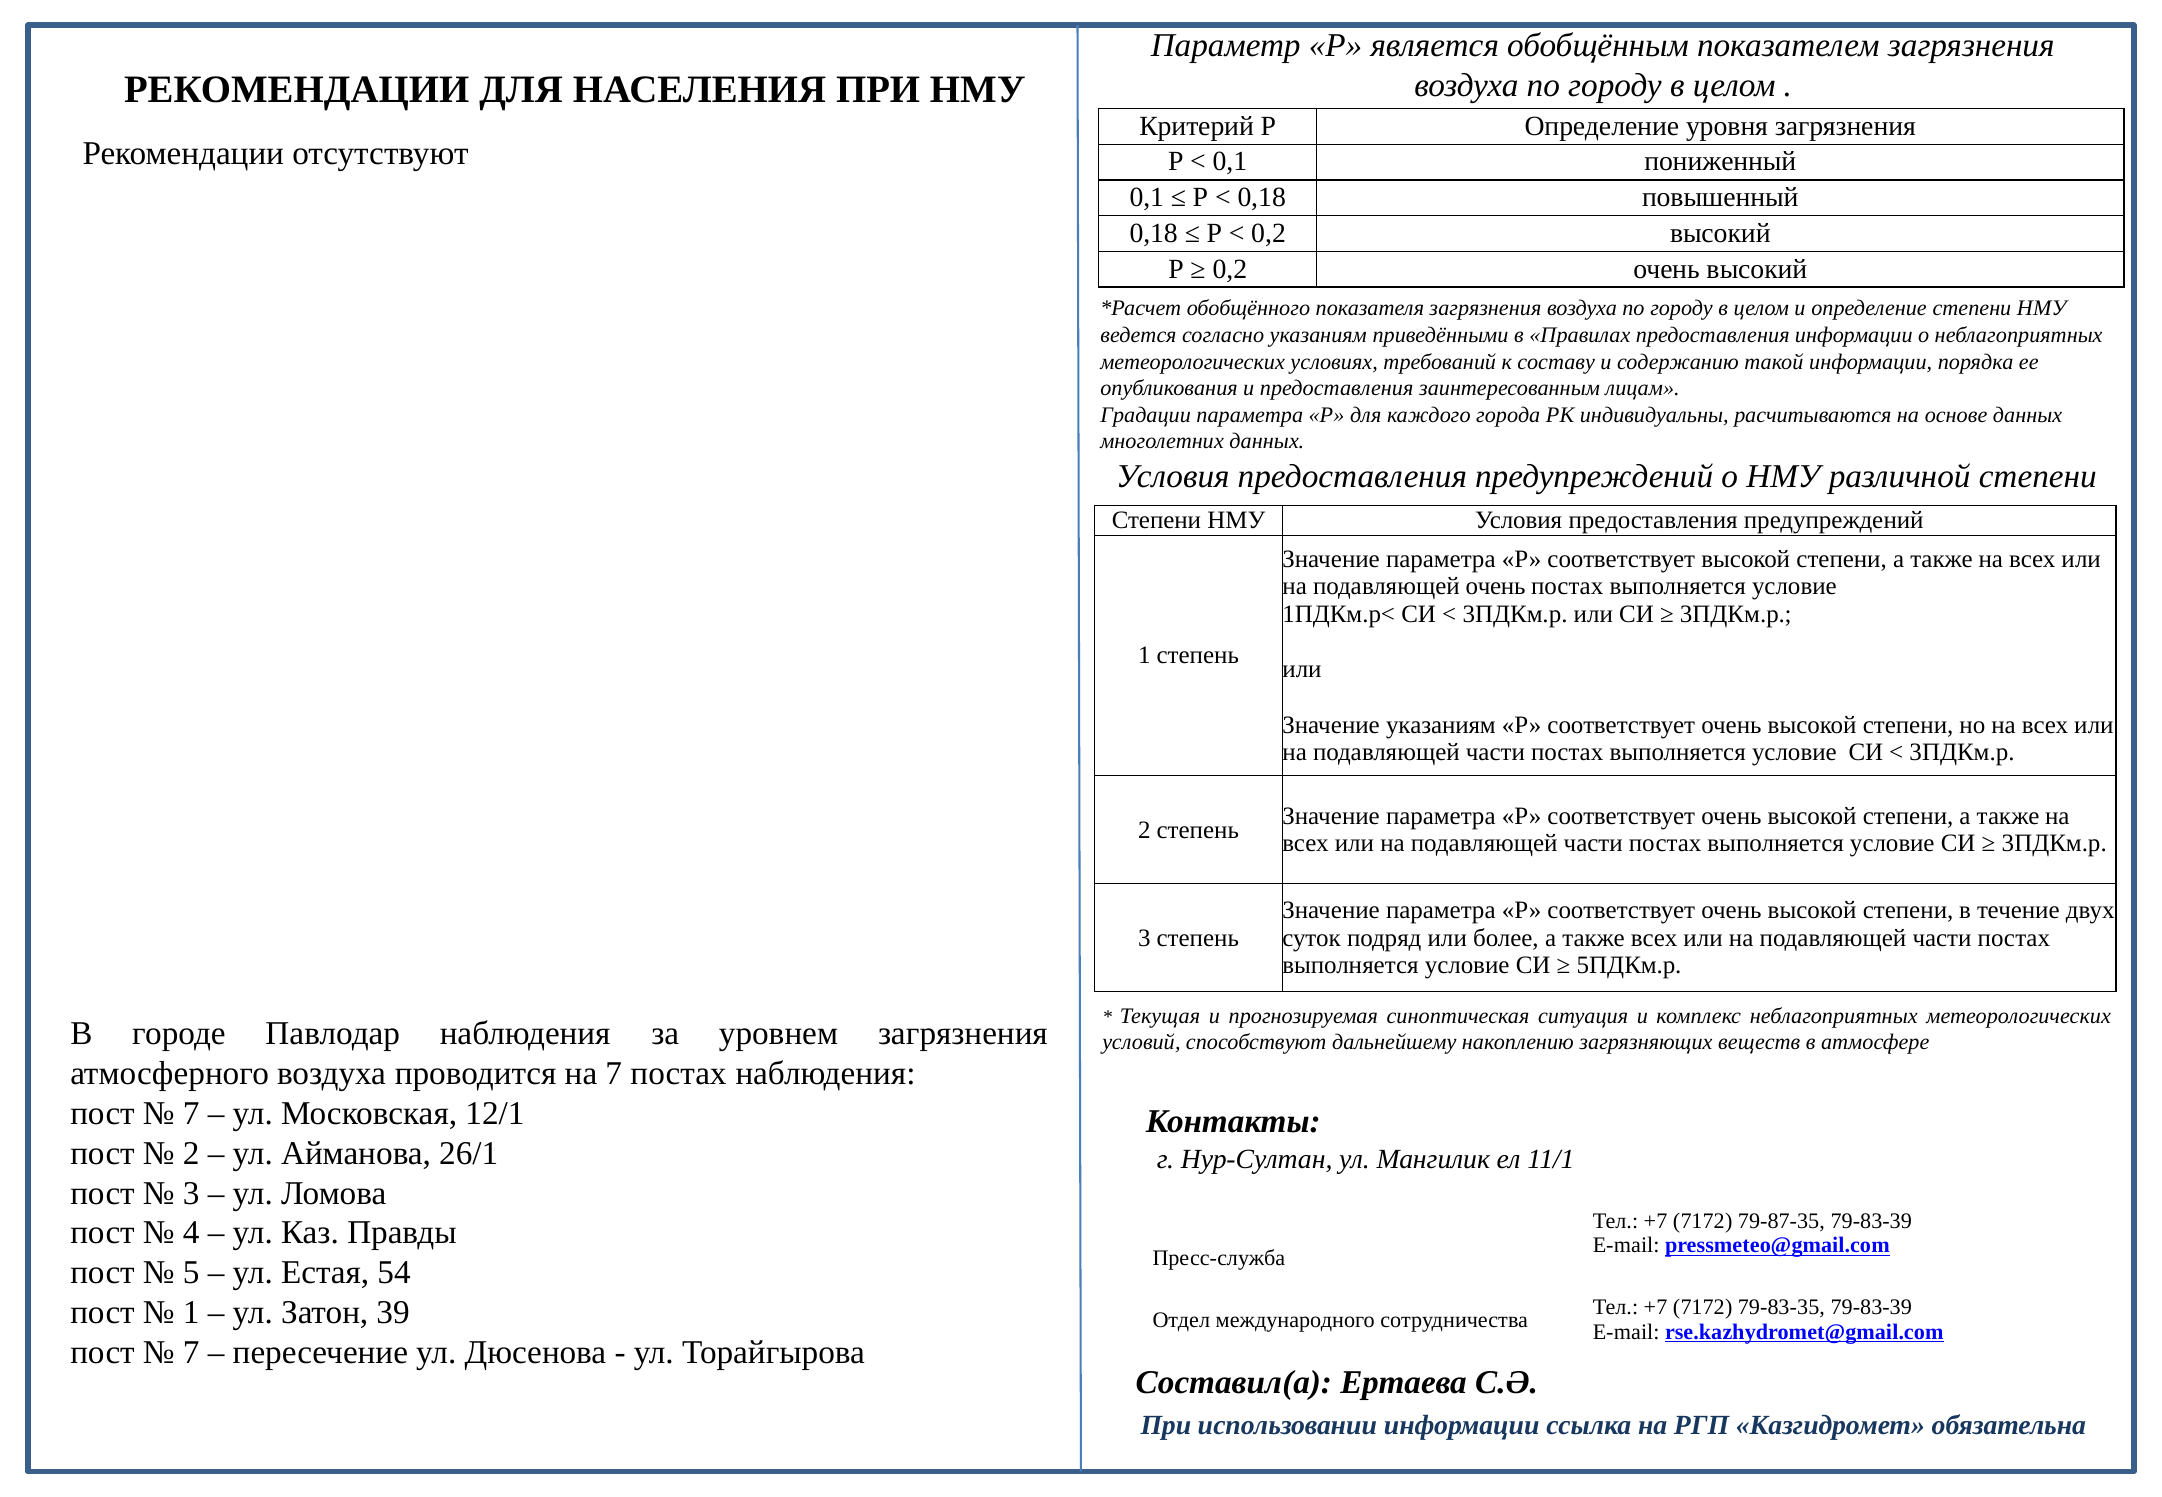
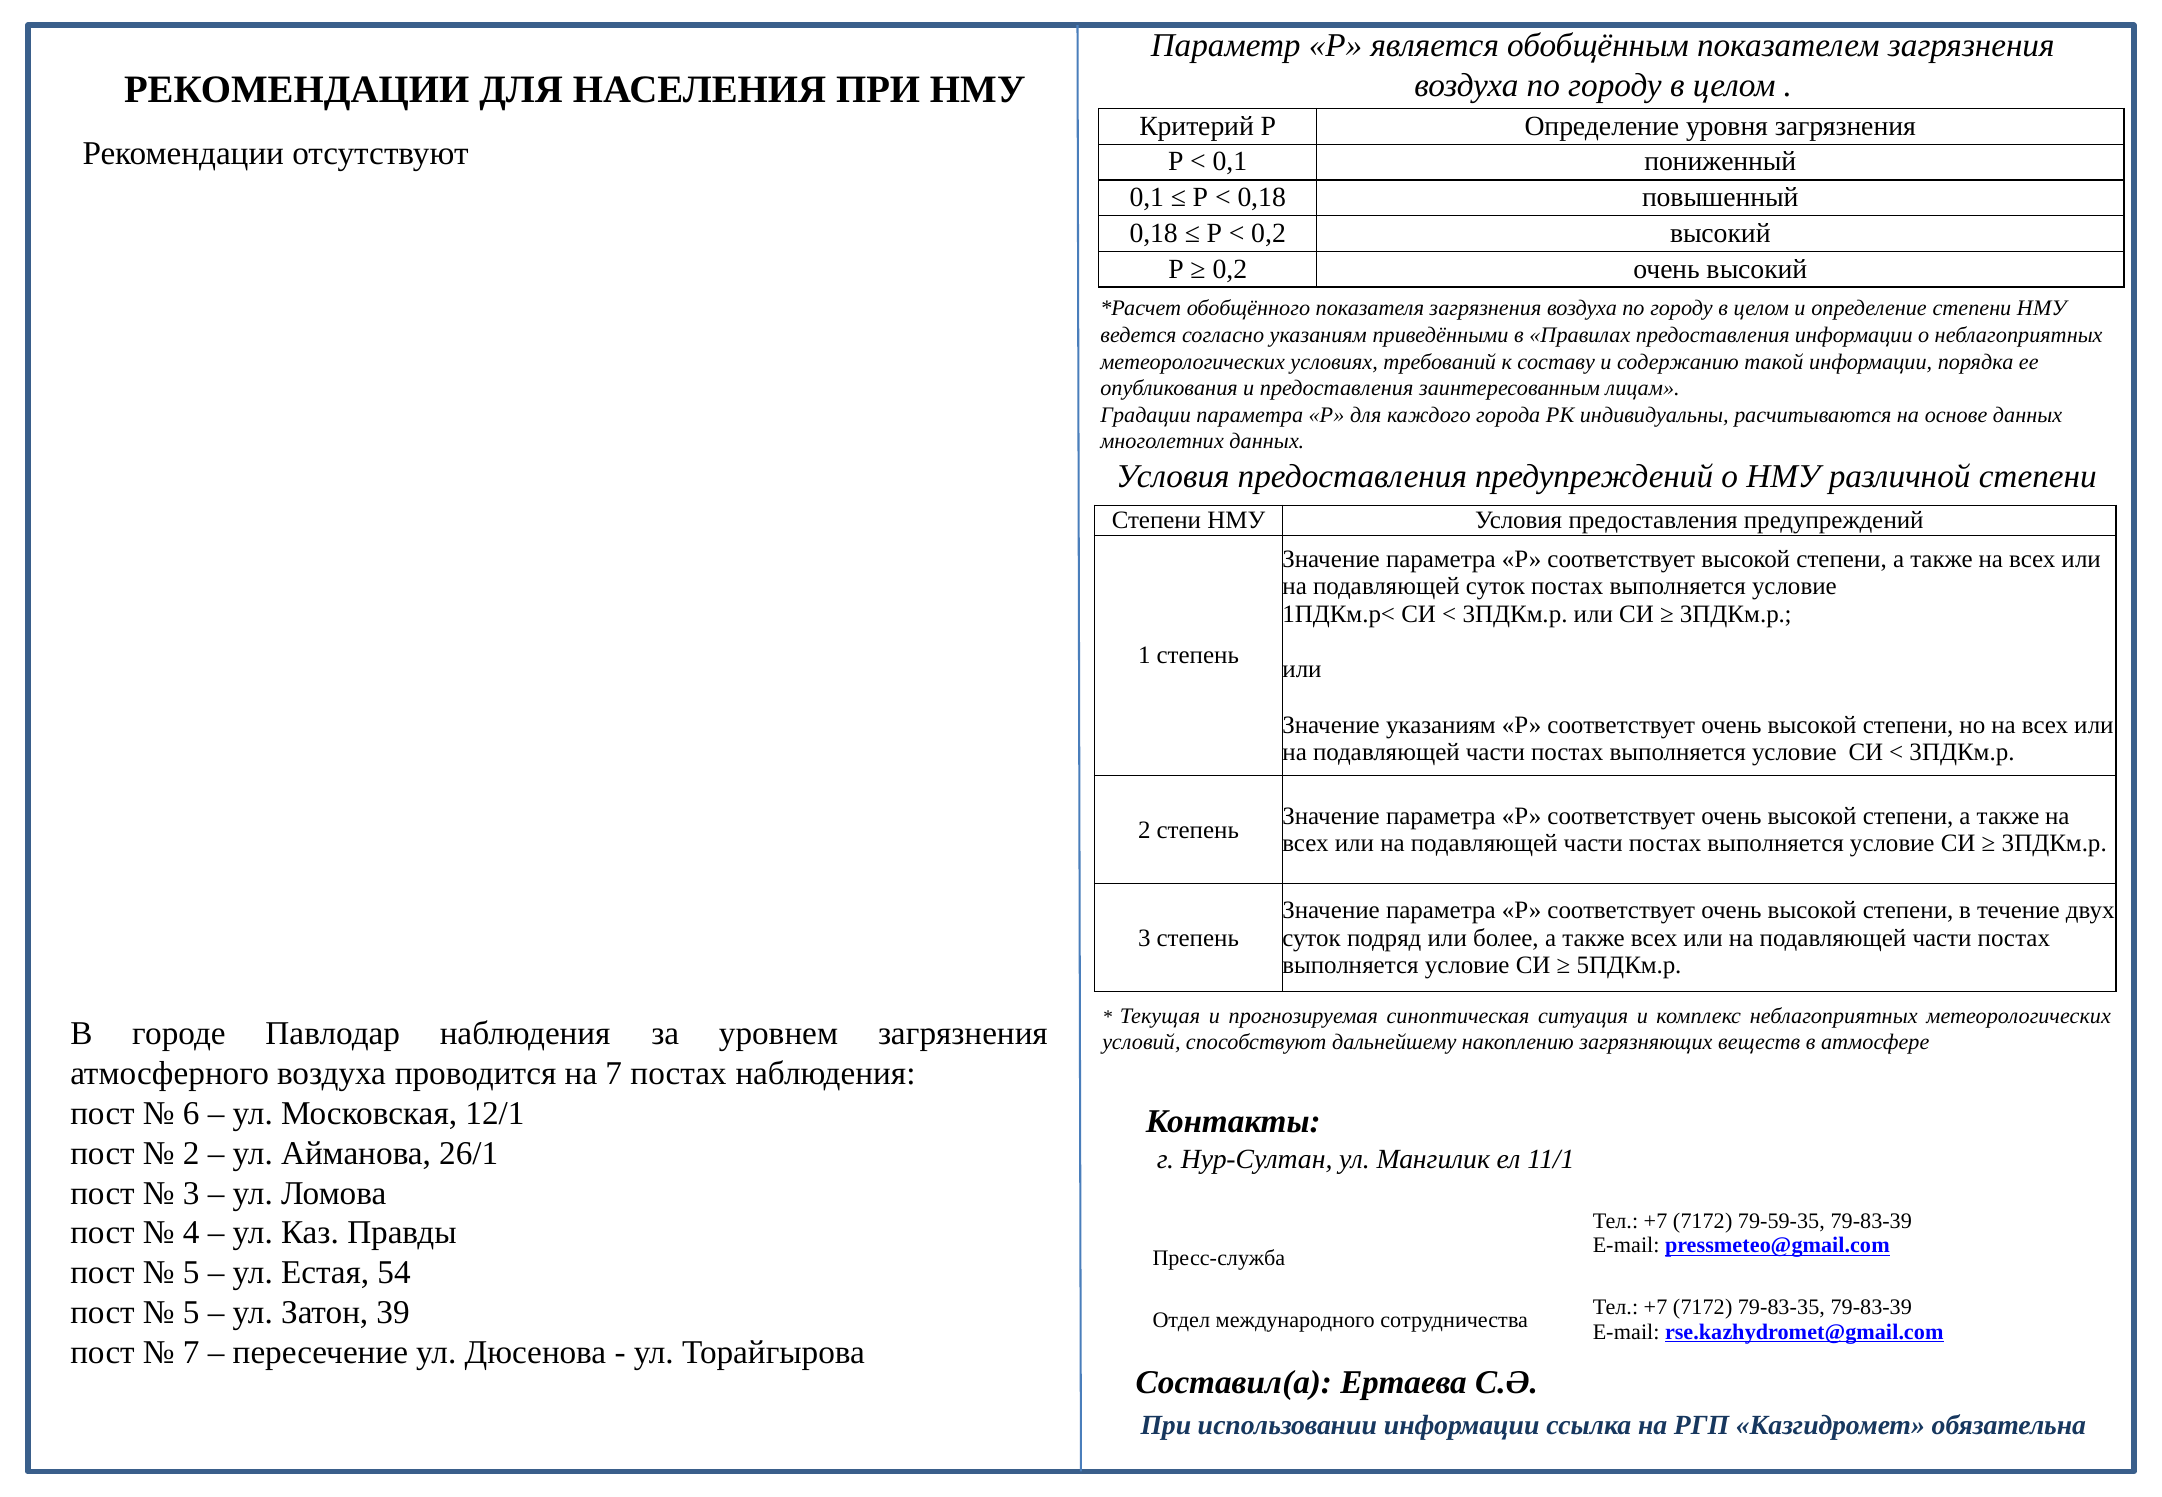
подавляющей очень: очень -> суток
7 at (191, 1113): 7 -> 6
79-87-35: 79-87-35 -> 79-59-35
1 at (191, 1313): 1 -> 5
